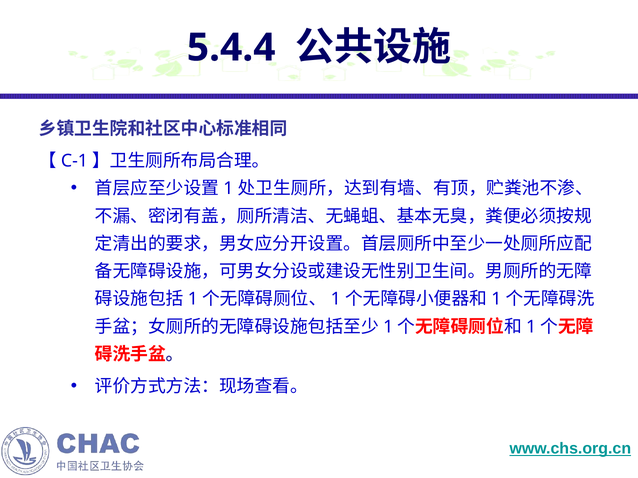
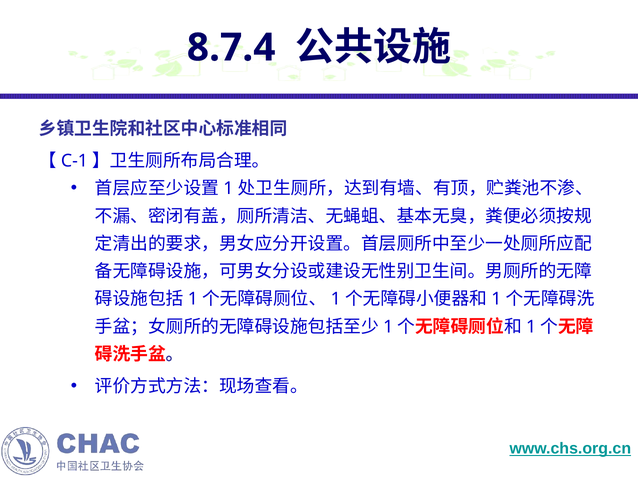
5.4.4: 5.4.4 -> 8.7.4
